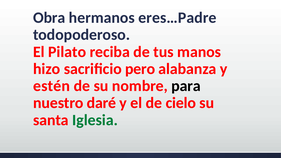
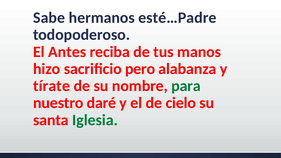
Obra: Obra -> Sabe
eres…Padre: eres…Padre -> esté…Padre
Pilato: Pilato -> Antes
estén: estén -> tírate
para colour: black -> green
